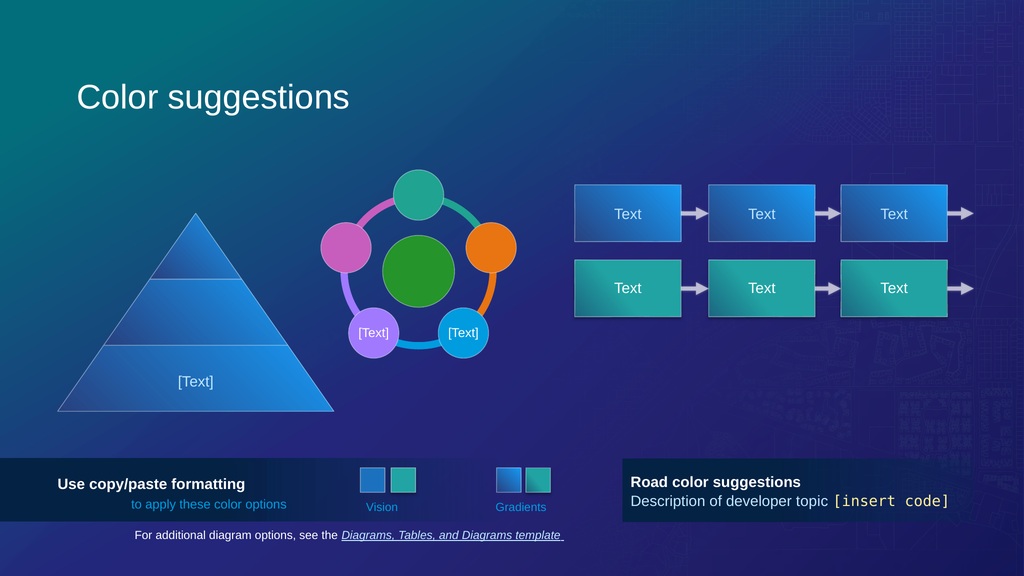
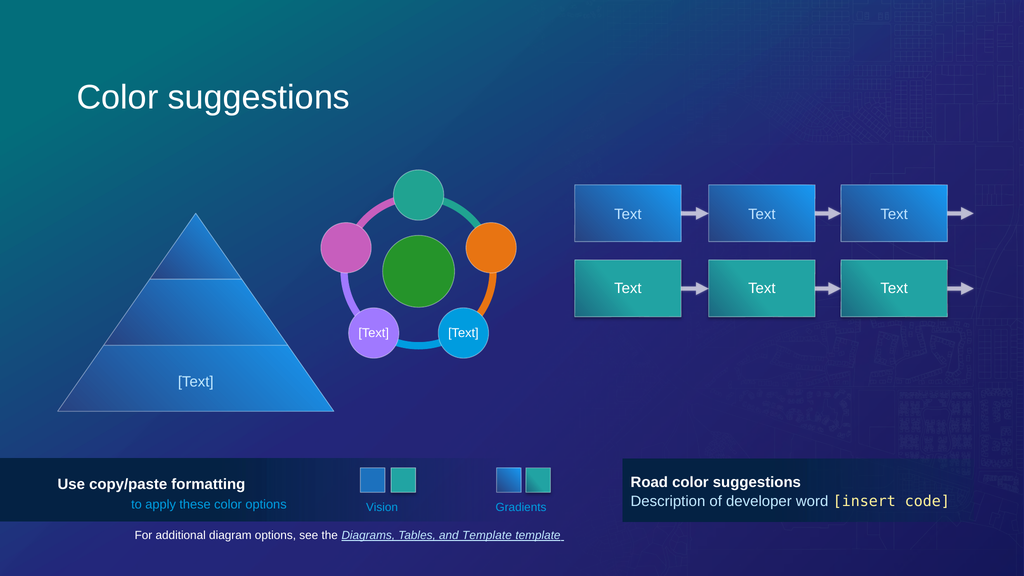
topic: topic -> word
and Diagrams: Diagrams -> Template
